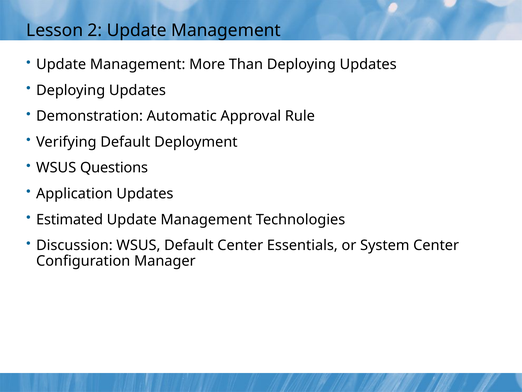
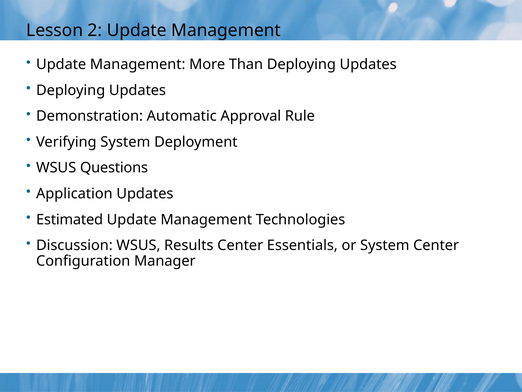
Verifying Default: Default -> System
WSUS Default: Default -> Results
